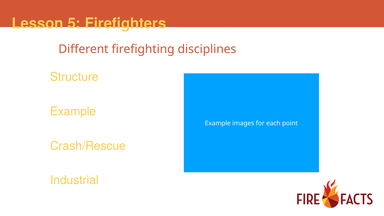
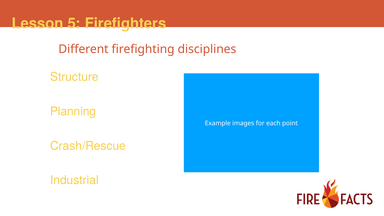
Example at (73, 111): Example -> Planning
